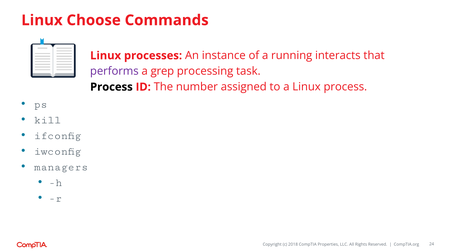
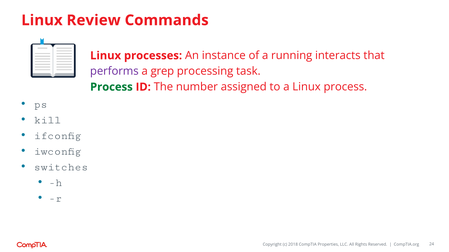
Choose: Choose -> Review
Process at (111, 87) colour: black -> green
managers: managers -> switches
